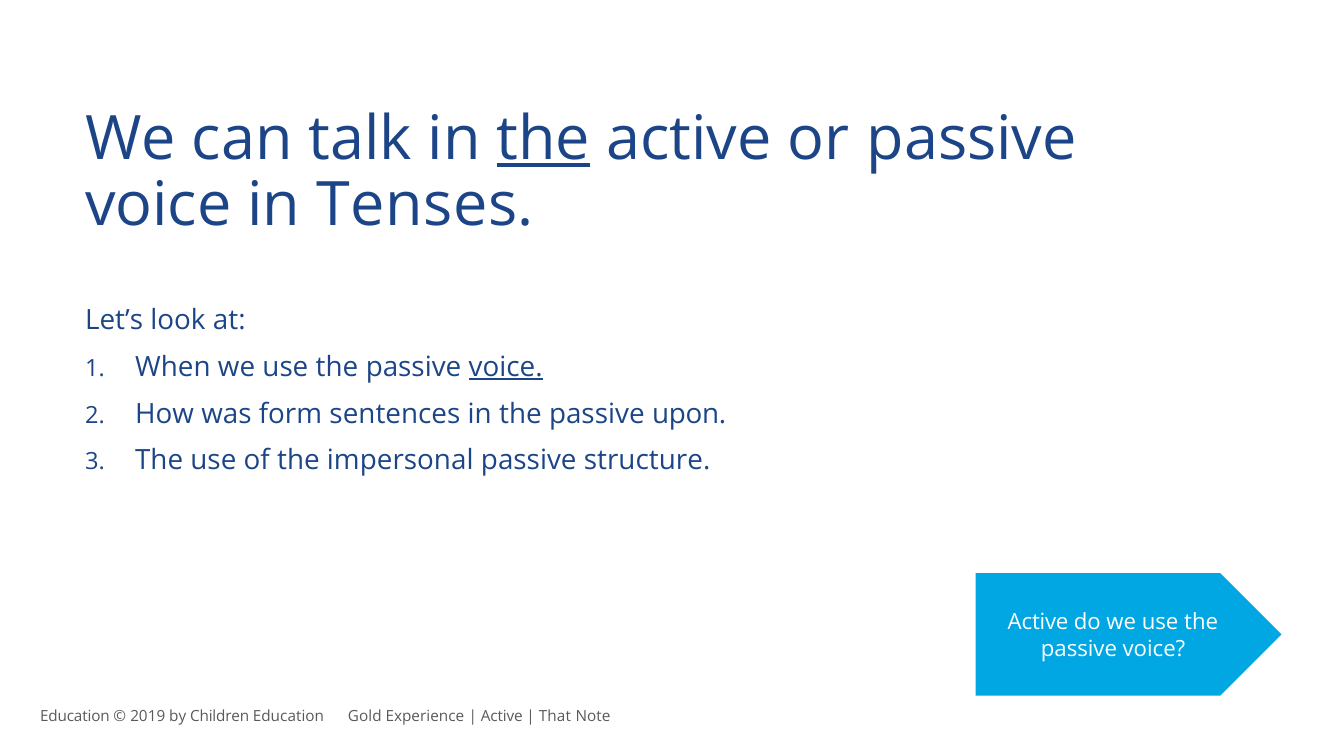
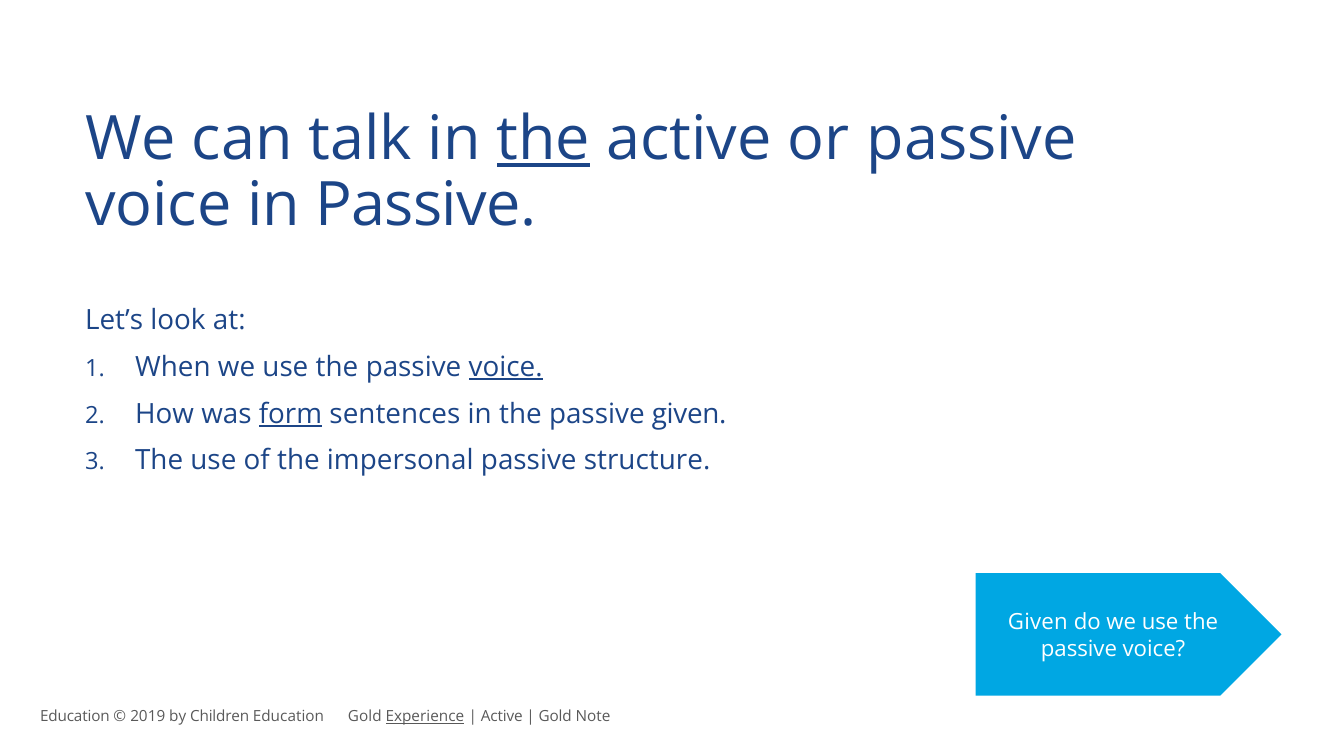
in Tenses: Tenses -> Passive
form underline: none -> present
passive upon: upon -> given
Active at (1038, 622): Active -> Given
Experience underline: none -> present
That at (555, 716): That -> Gold
